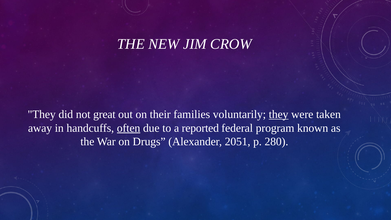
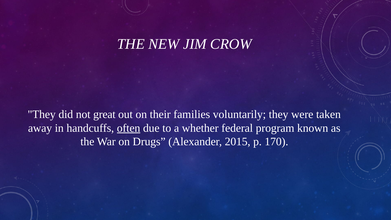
they at (279, 114) underline: present -> none
reported: reported -> whether
2051: 2051 -> 2015
280: 280 -> 170
